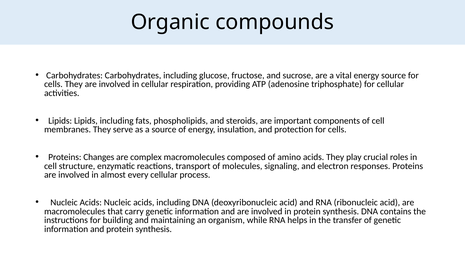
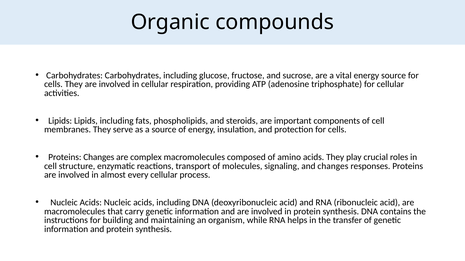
and electron: electron -> changes
